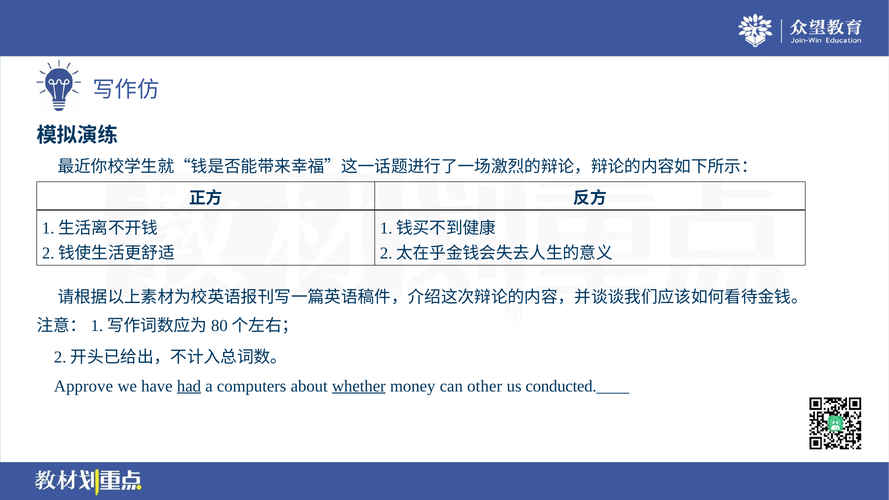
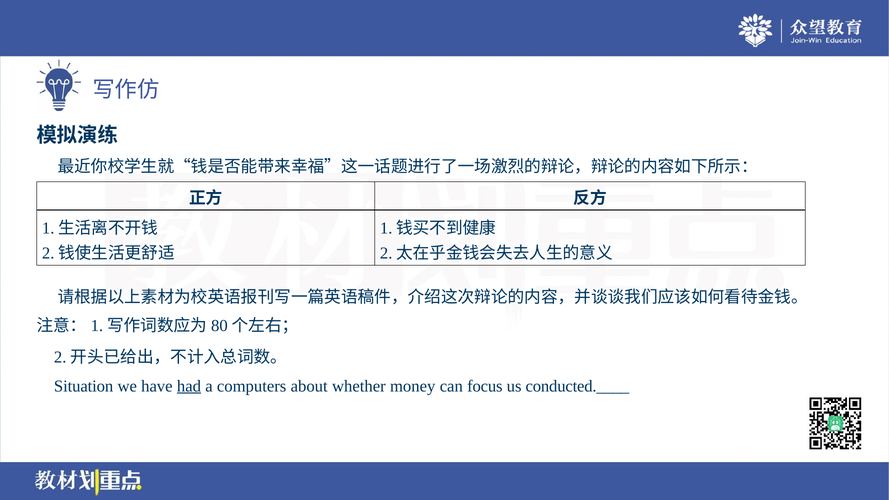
Approve: Approve -> Situation
whether underline: present -> none
other: other -> focus
